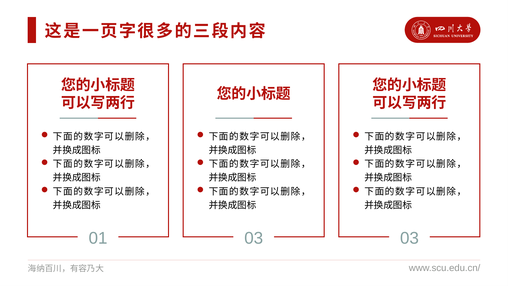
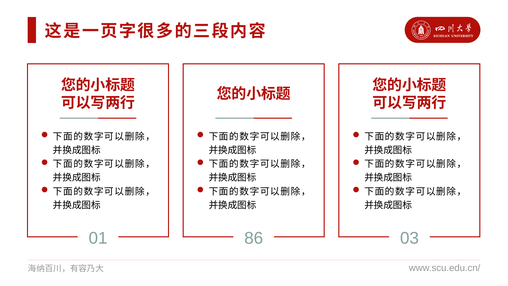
01 03: 03 -> 86
